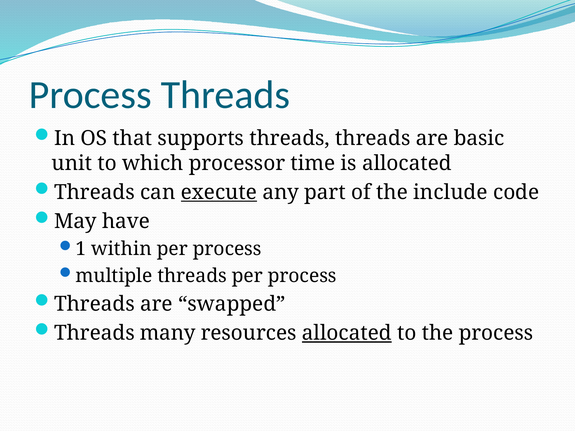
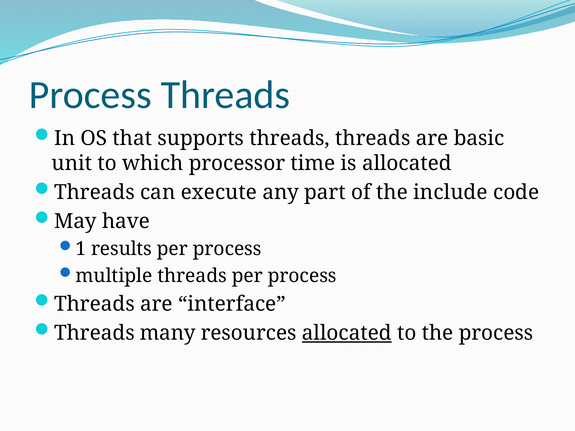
execute underline: present -> none
within: within -> results
swapped: swapped -> interface
